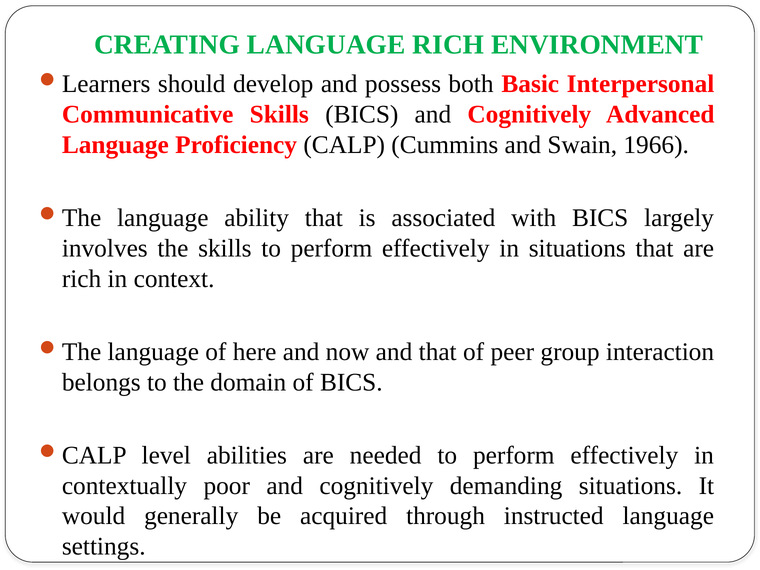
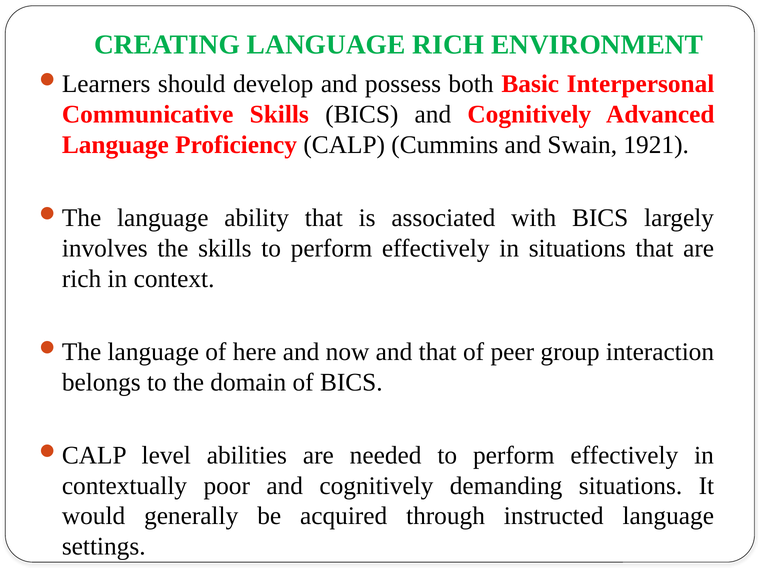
1966: 1966 -> 1921
